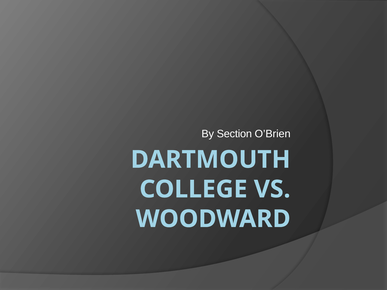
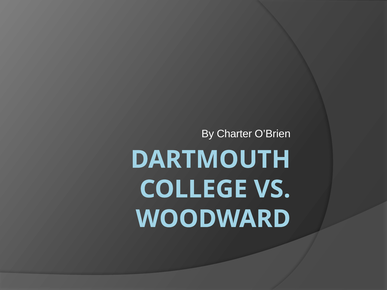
Section: Section -> Charter
